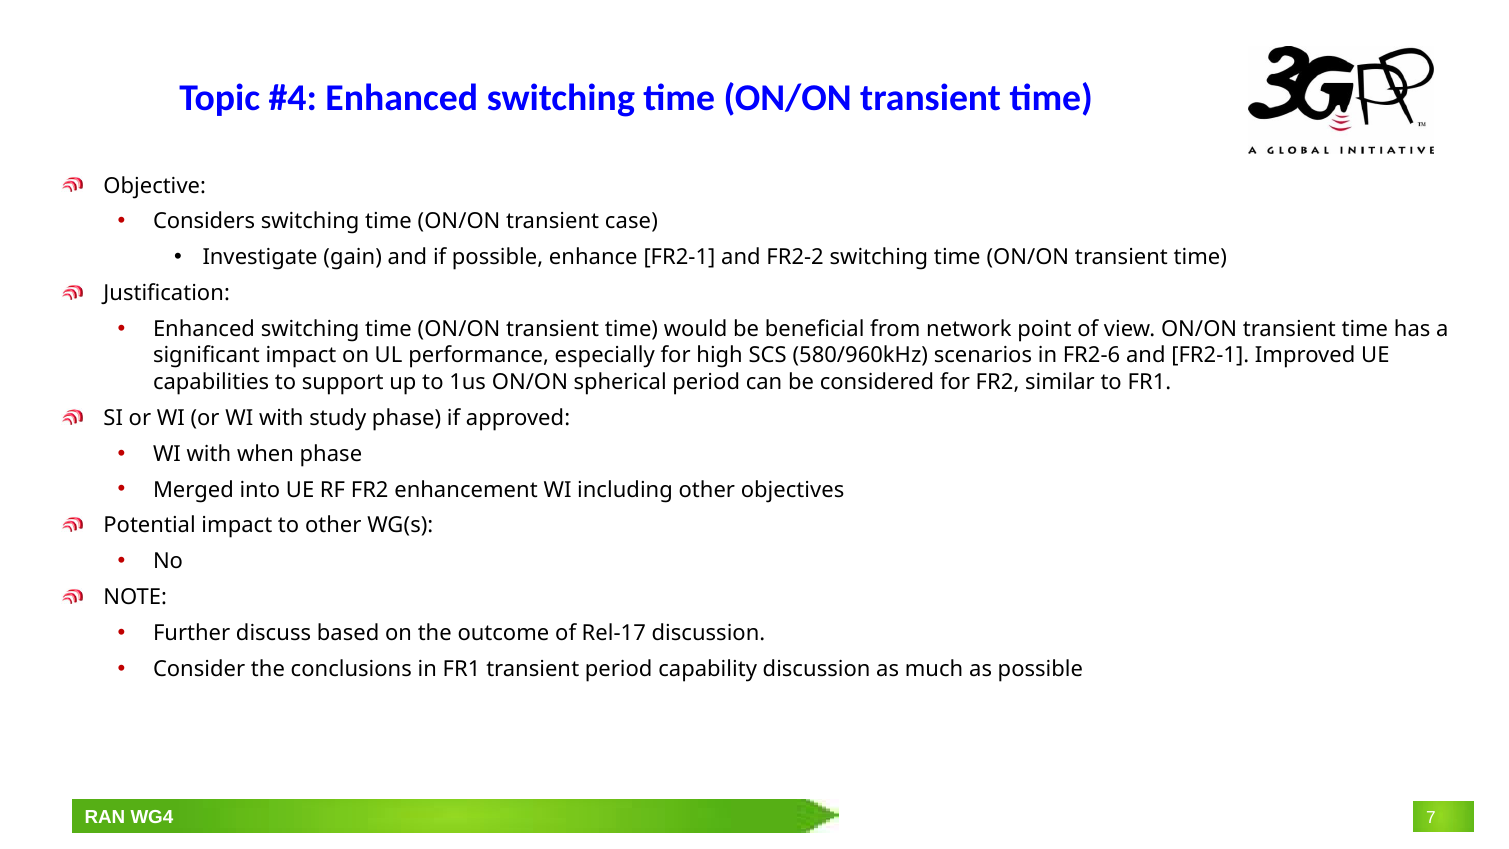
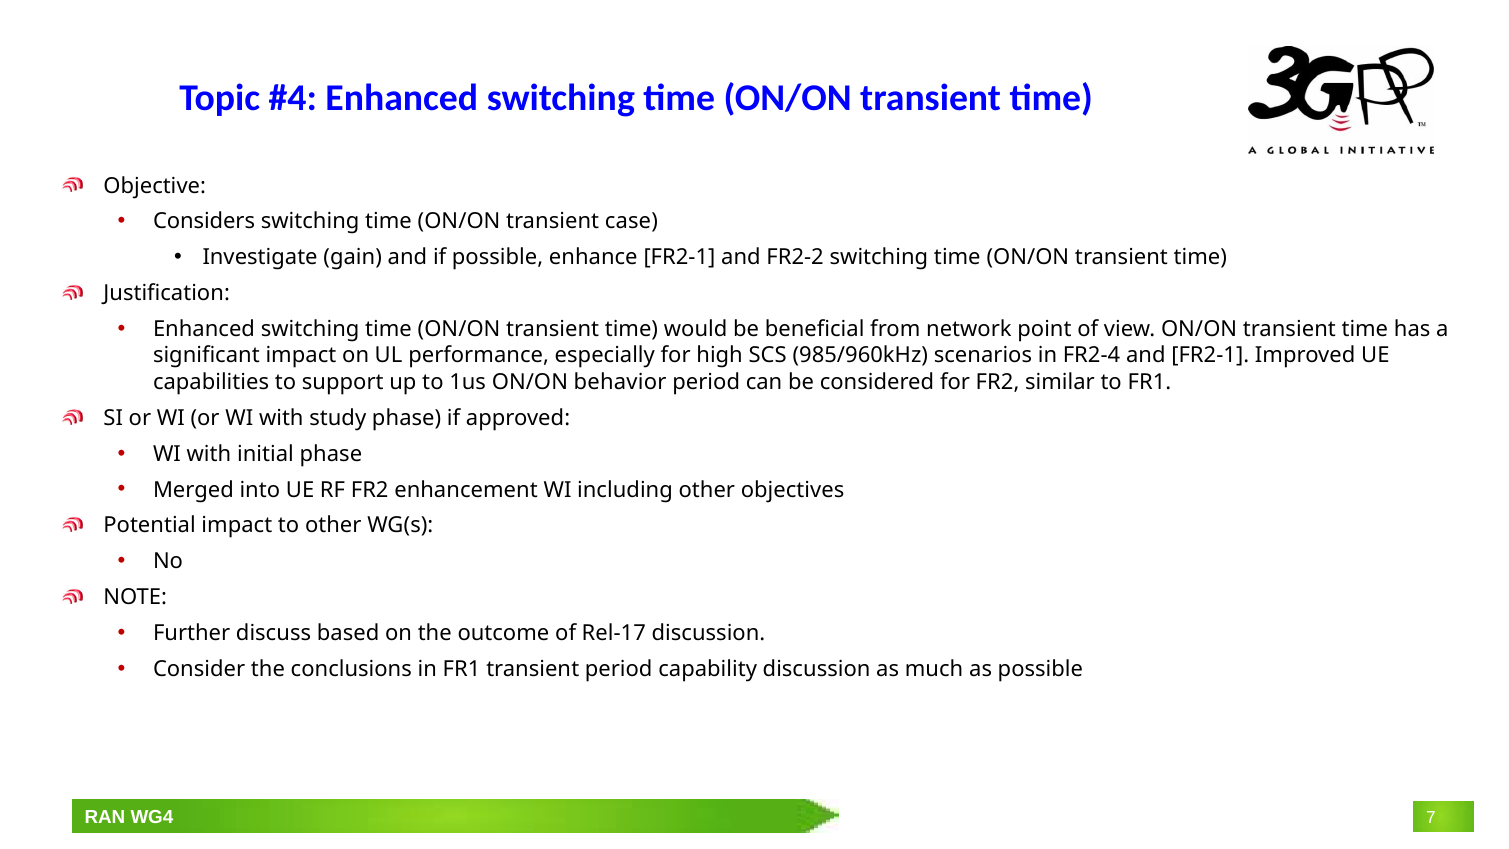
580/960kHz: 580/960kHz -> 985/960kHz
FR2-6: FR2-6 -> FR2-4
spherical: spherical -> behavior
when: when -> initial
